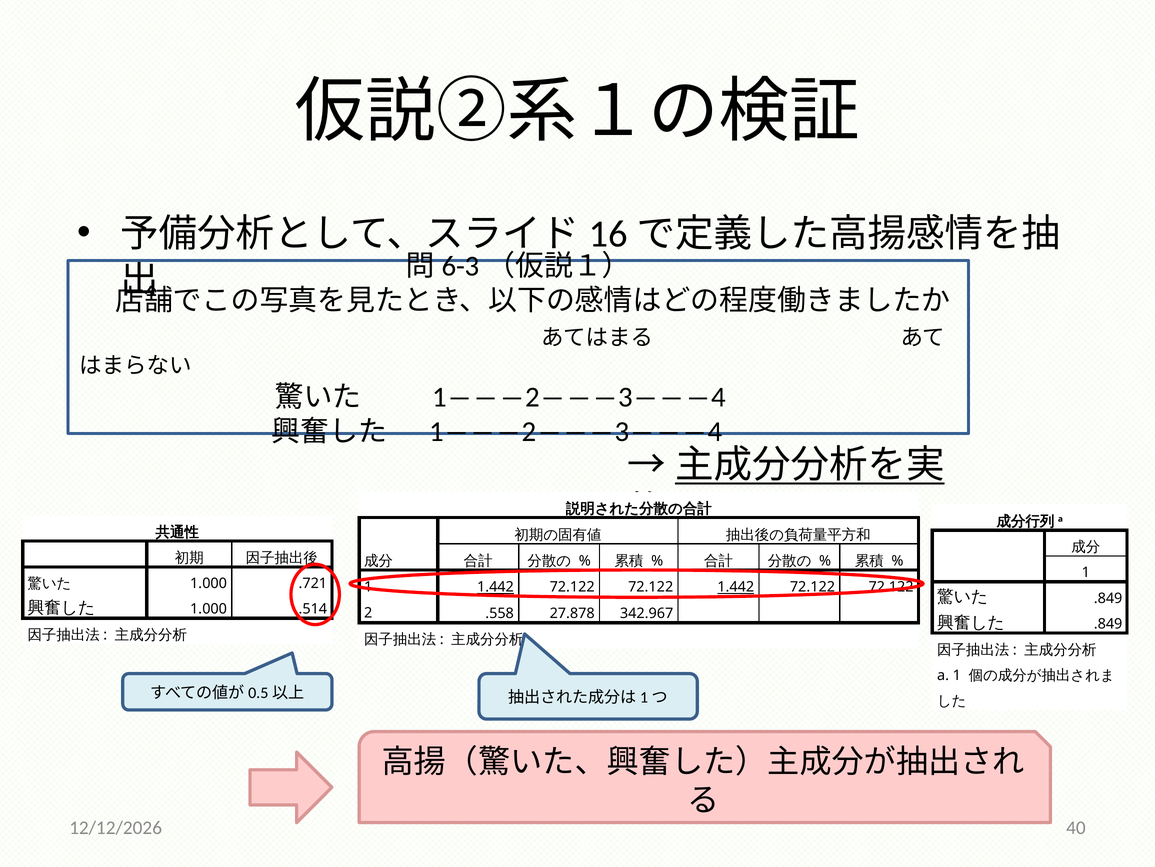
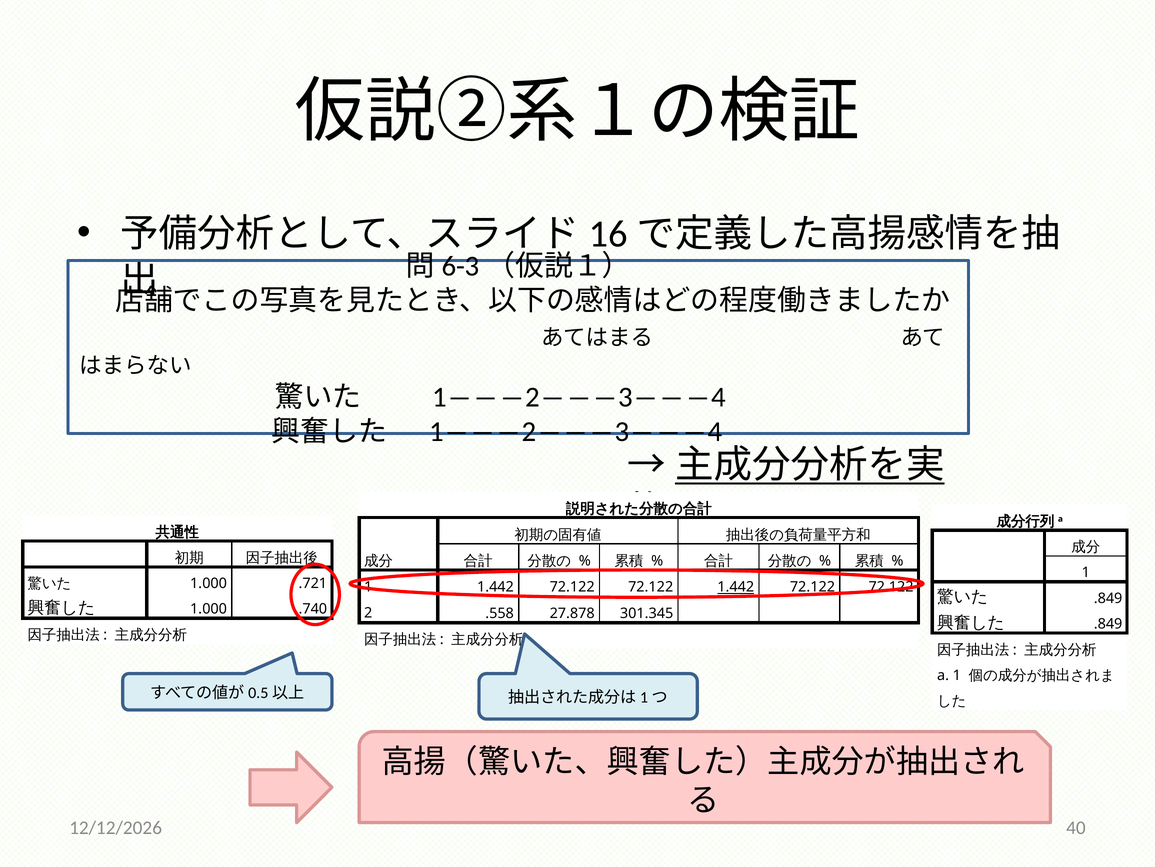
1.442 at (495, 587) underline: present -> none
.514: .514 -> .740
342.967: 342.967 -> 301.345
